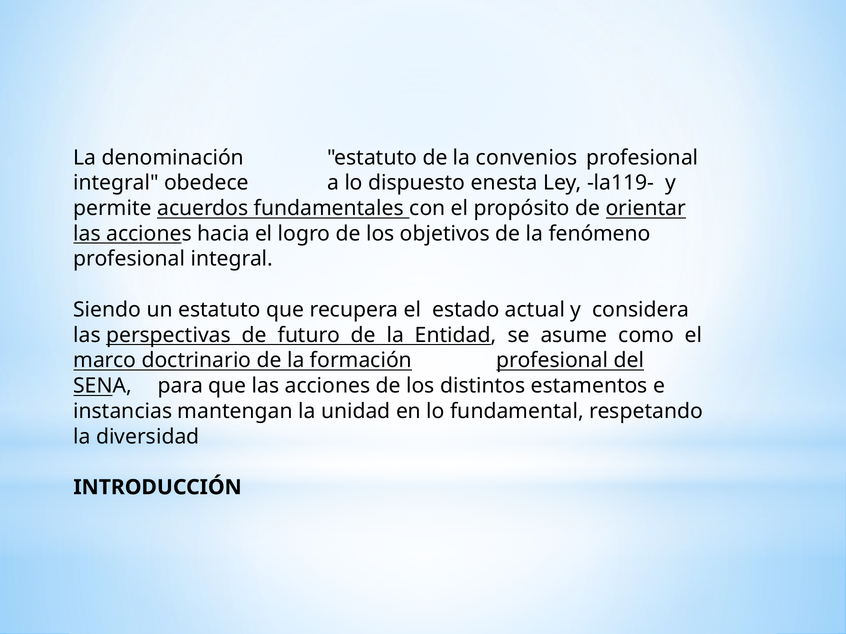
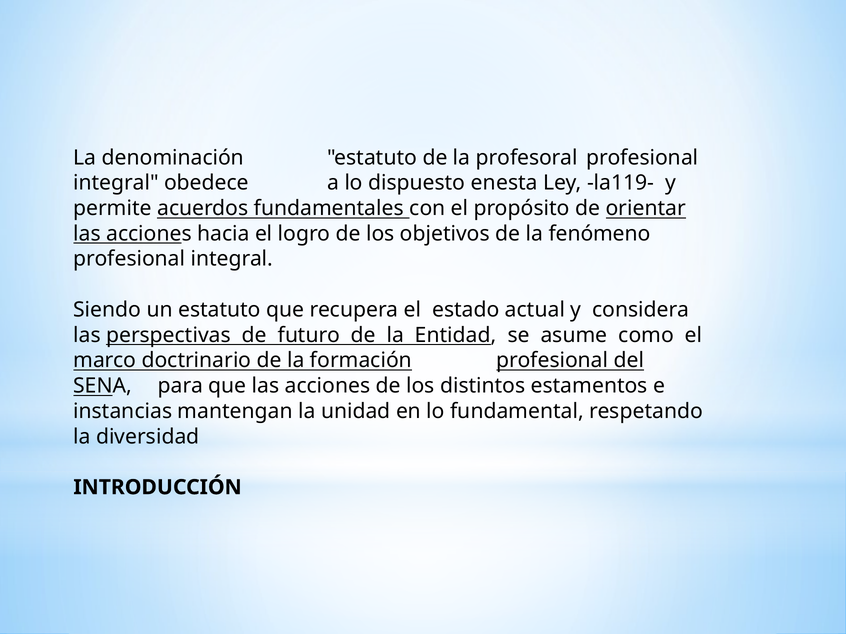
convenios: convenios -> profesoral
